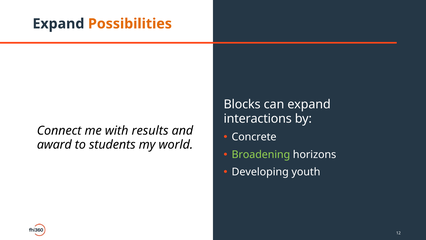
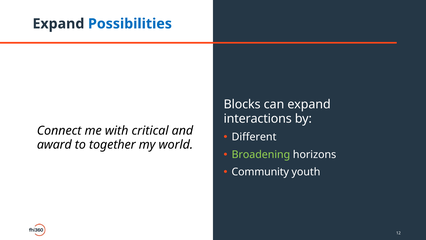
Possibilities colour: orange -> blue
results: results -> critical
Concrete: Concrete -> Different
students: students -> together
Developing: Developing -> Community
